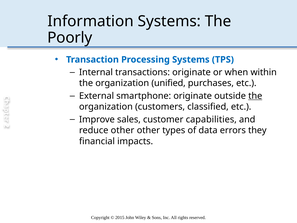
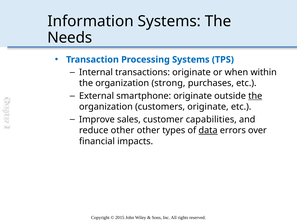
Poorly: Poorly -> Needs
unified: unified -> strong
customers classified: classified -> originate
data underline: none -> present
they: they -> over
